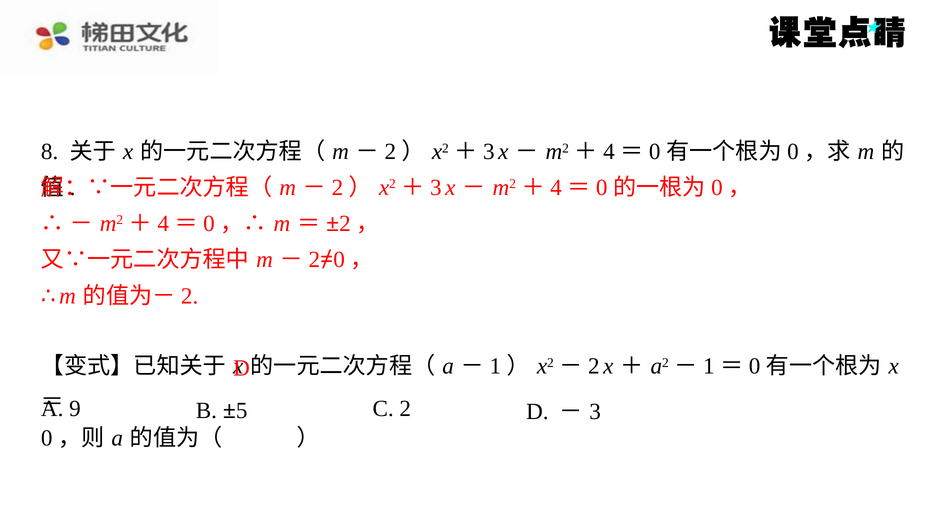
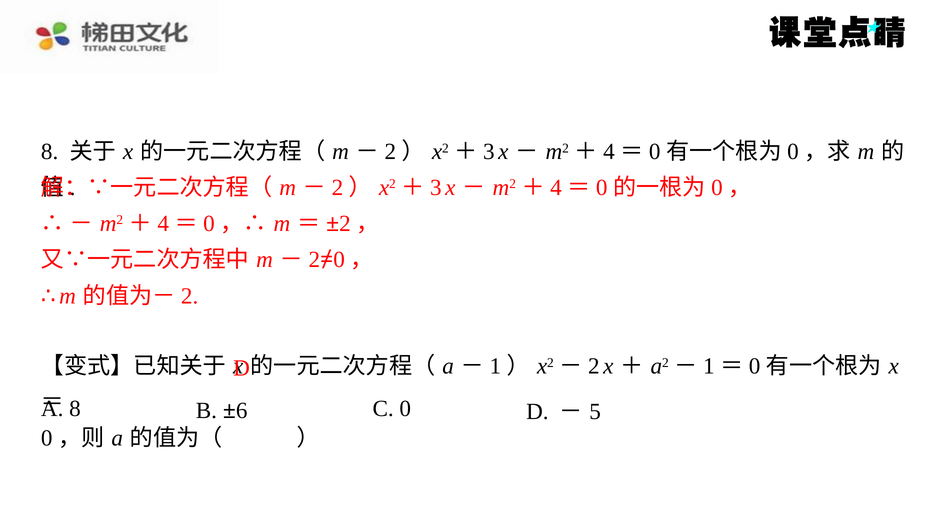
9 at (75, 409): 9 -> 8
5: 5 -> 6
2: 2 -> 0
3: 3 -> 5
